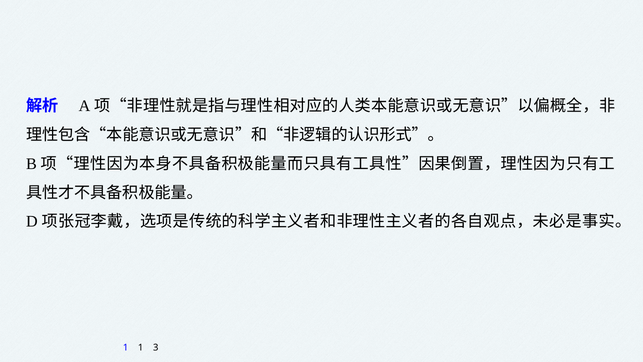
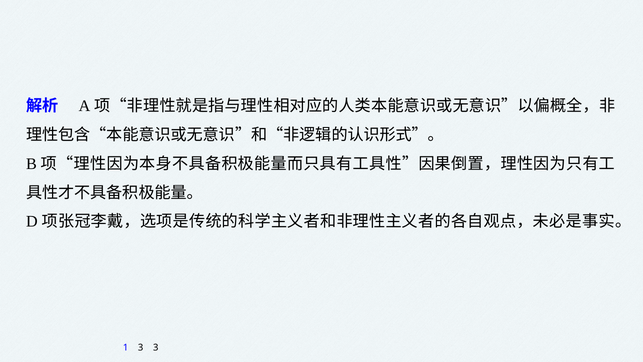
1 1: 1 -> 3
